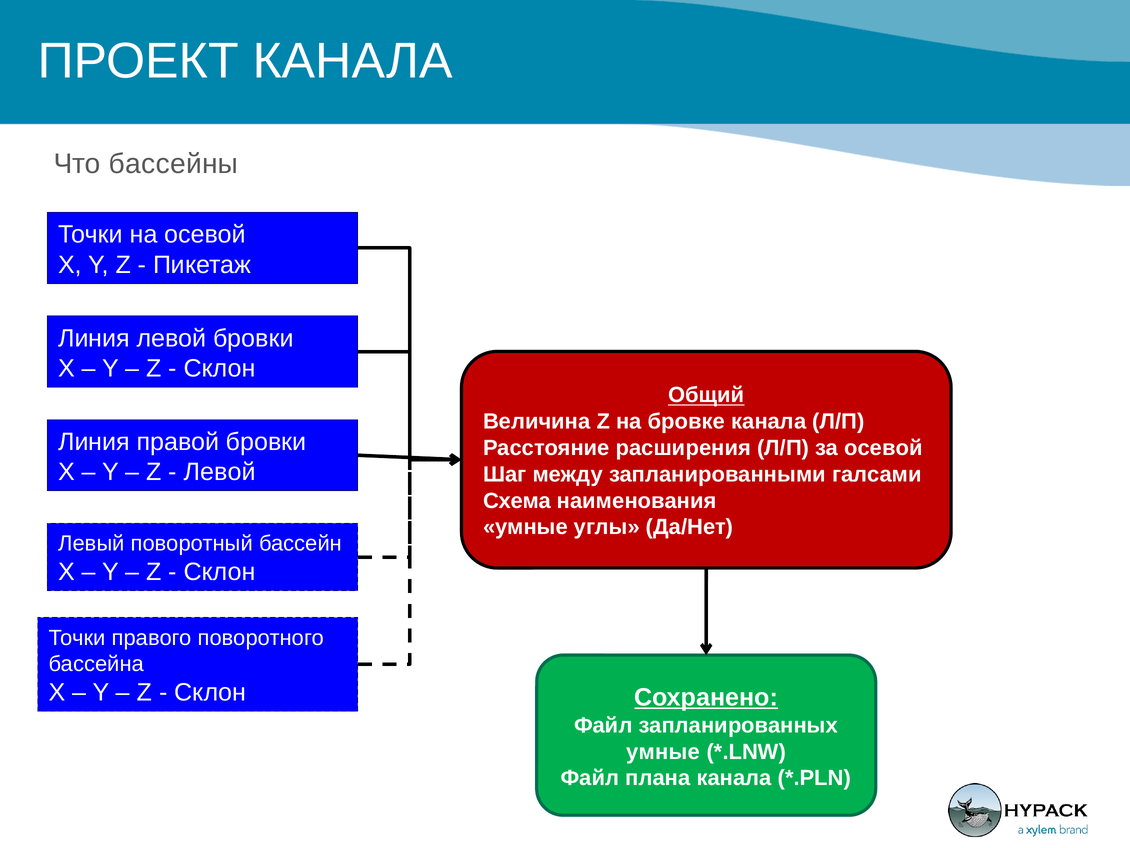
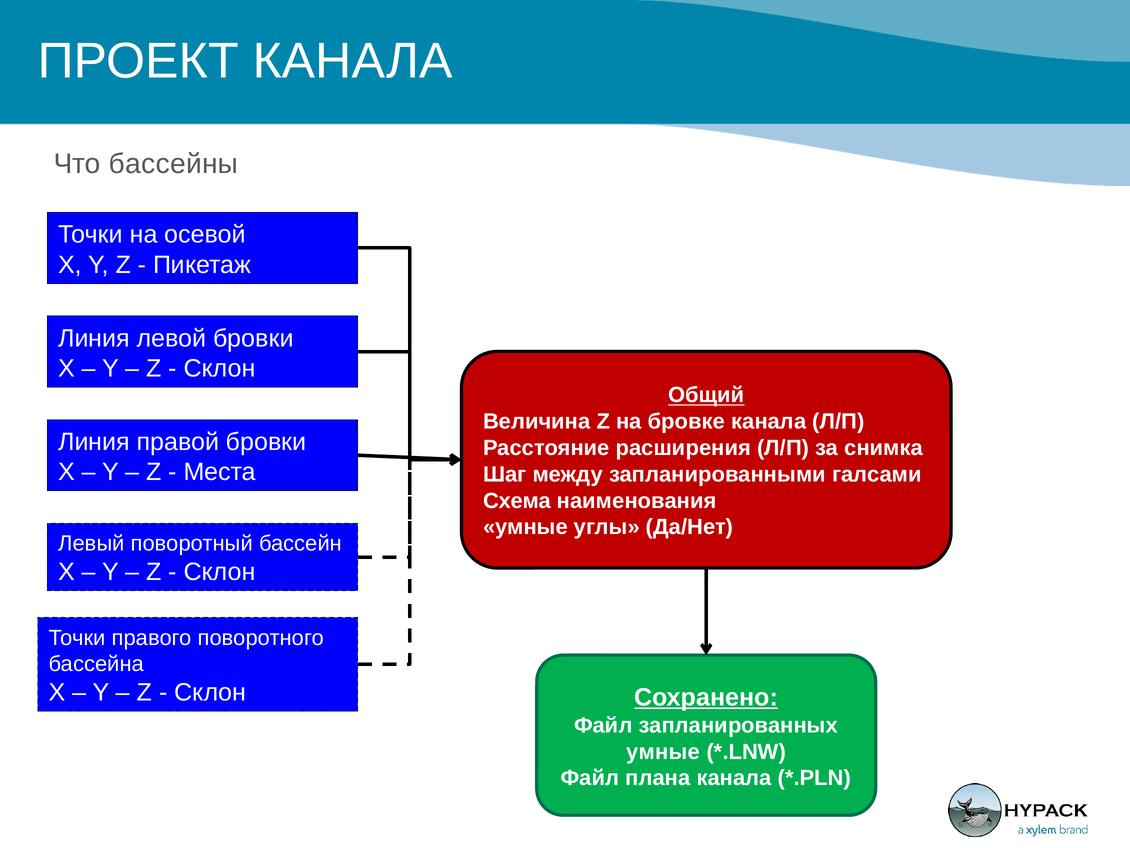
за осевой: осевой -> снимка
Левой at (220, 472): Левой -> Места
